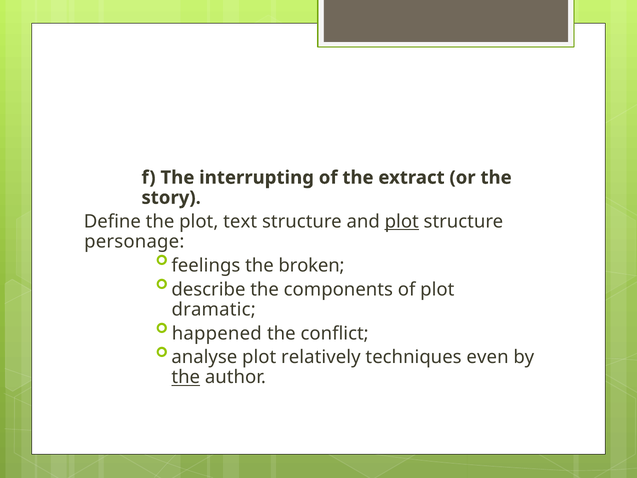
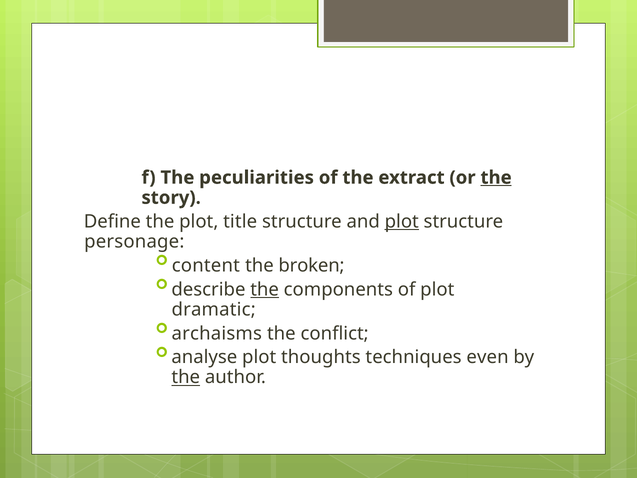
interrupting: interrupting -> peculiarities
the at (496, 178) underline: none -> present
text: text -> title
feelings: feelings -> content
the at (265, 289) underline: none -> present
happened: happened -> archaisms
relatively: relatively -> thoughts
